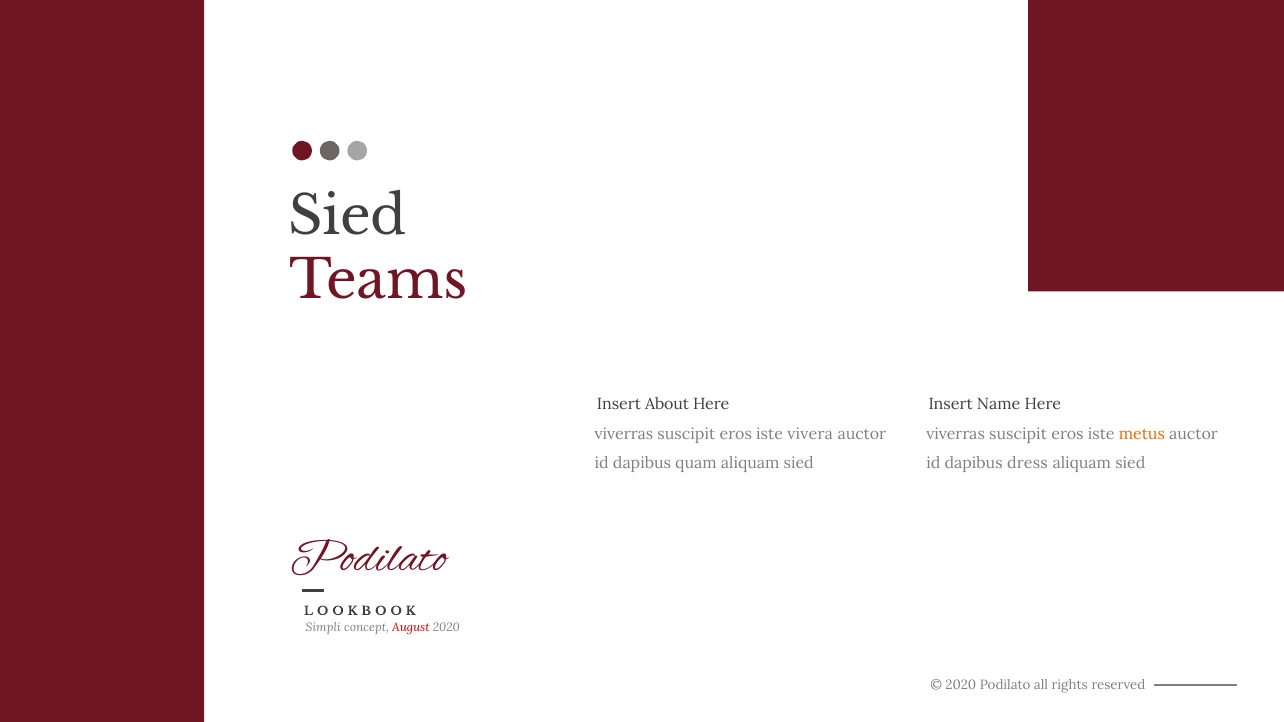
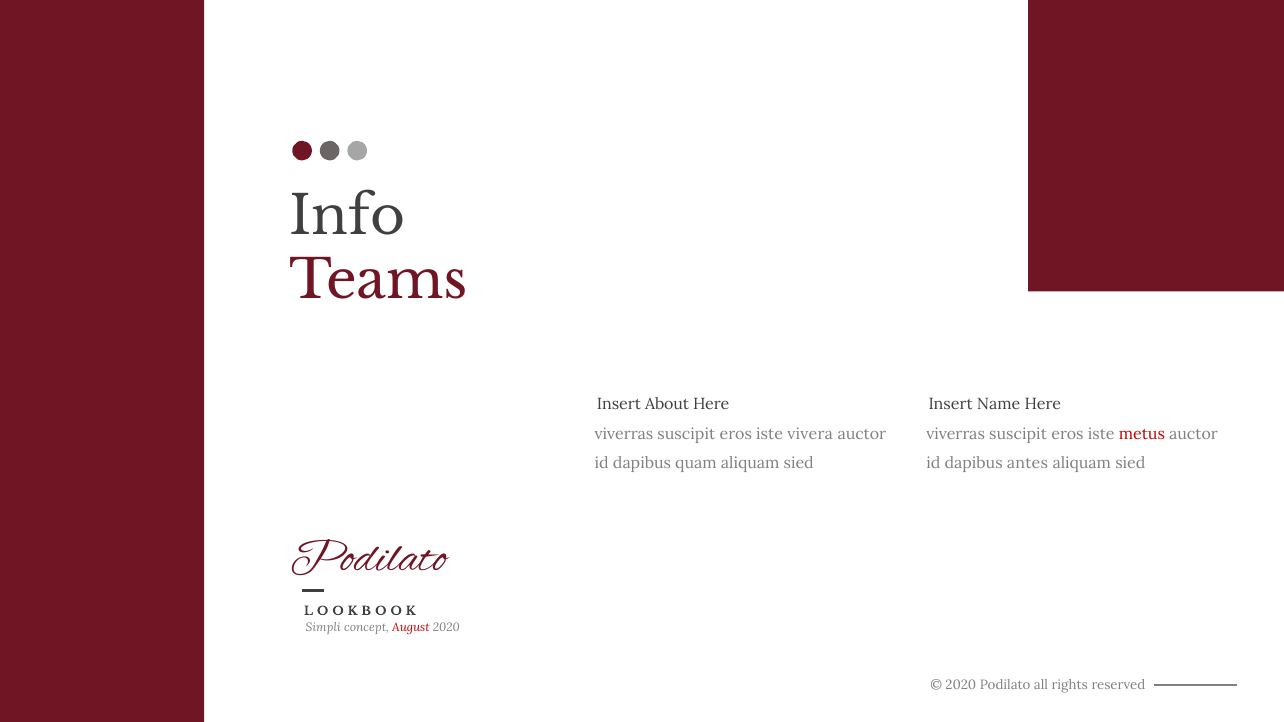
Sied at (347, 217): Sied -> Info
metus colour: orange -> red
dress: dress -> antes
